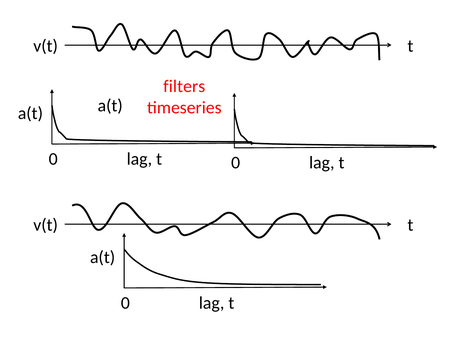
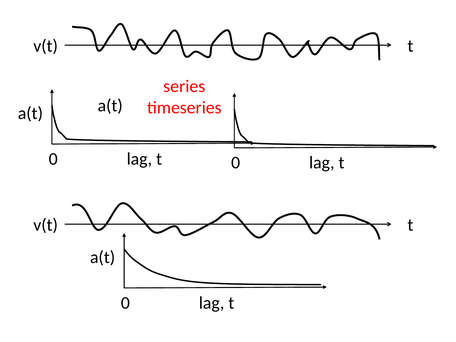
filters: filters -> series
